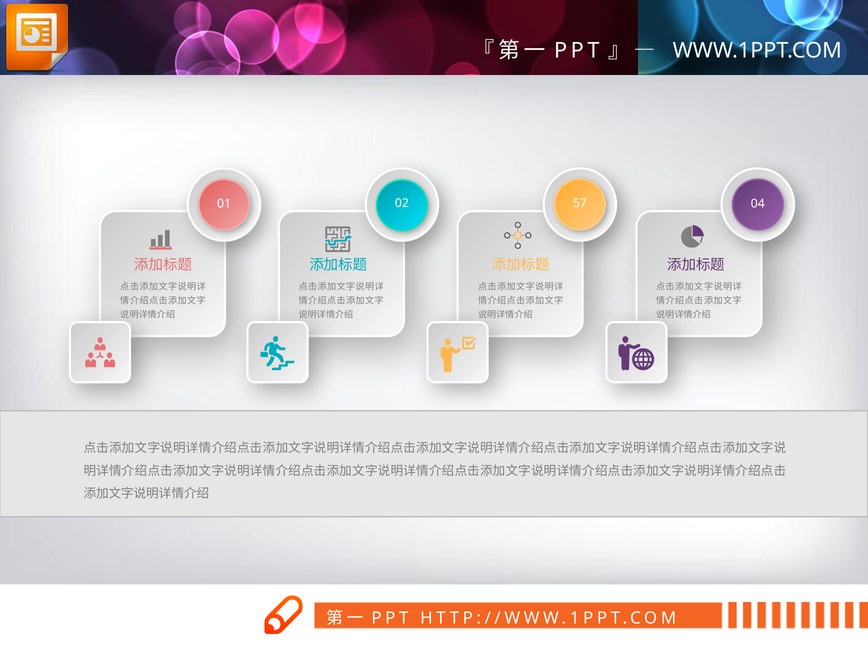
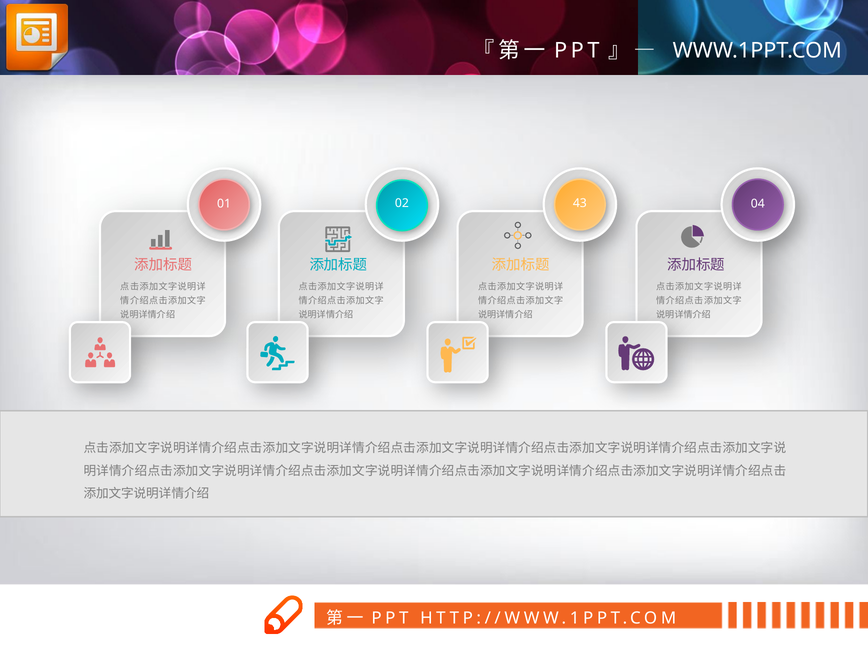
57: 57 -> 43
